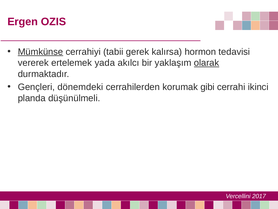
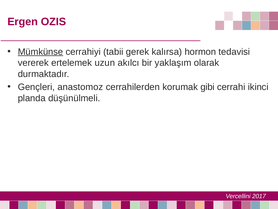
yada: yada -> uzun
olarak underline: present -> none
dönemdeki: dönemdeki -> anastomoz
